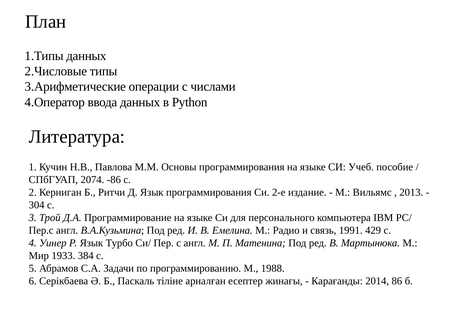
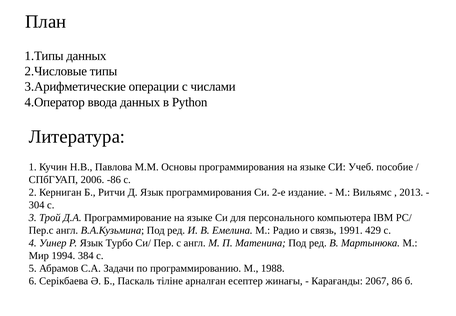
2074: 2074 -> 2006
1933: 1933 -> 1994
2014: 2014 -> 2067
